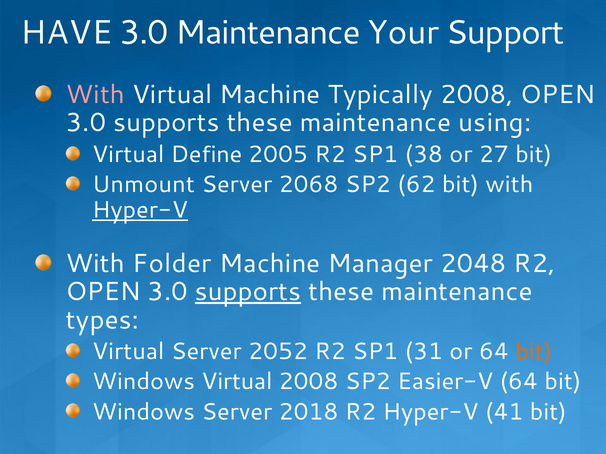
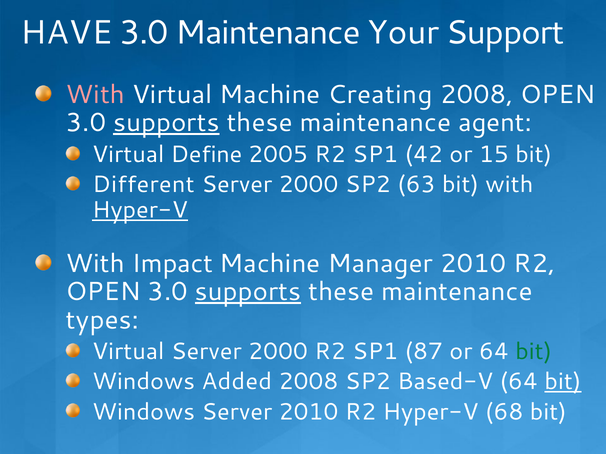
Typically: Typically -> Creating
supports at (166, 123) underline: none -> present
using: using -> agent
38: 38 -> 42
27: 27 -> 15
Unmount: Unmount -> Different
2068 at (308, 185): 2068 -> 2000
62: 62 -> 63
Folder: Folder -> Impact
Manager 2048: 2048 -> 2010
Virtual Server 2052: 2052 -> 2000
31: 31 -> 87
bit at (534, 352) colour: orange -> green
Windows Virtual: Virtual -> Added
Easier-V: Easier-V -> Based-V
bit at (563, 382) underline: none -> present
Server 2018: 2018 -> 2010
41: 41 -> 68
